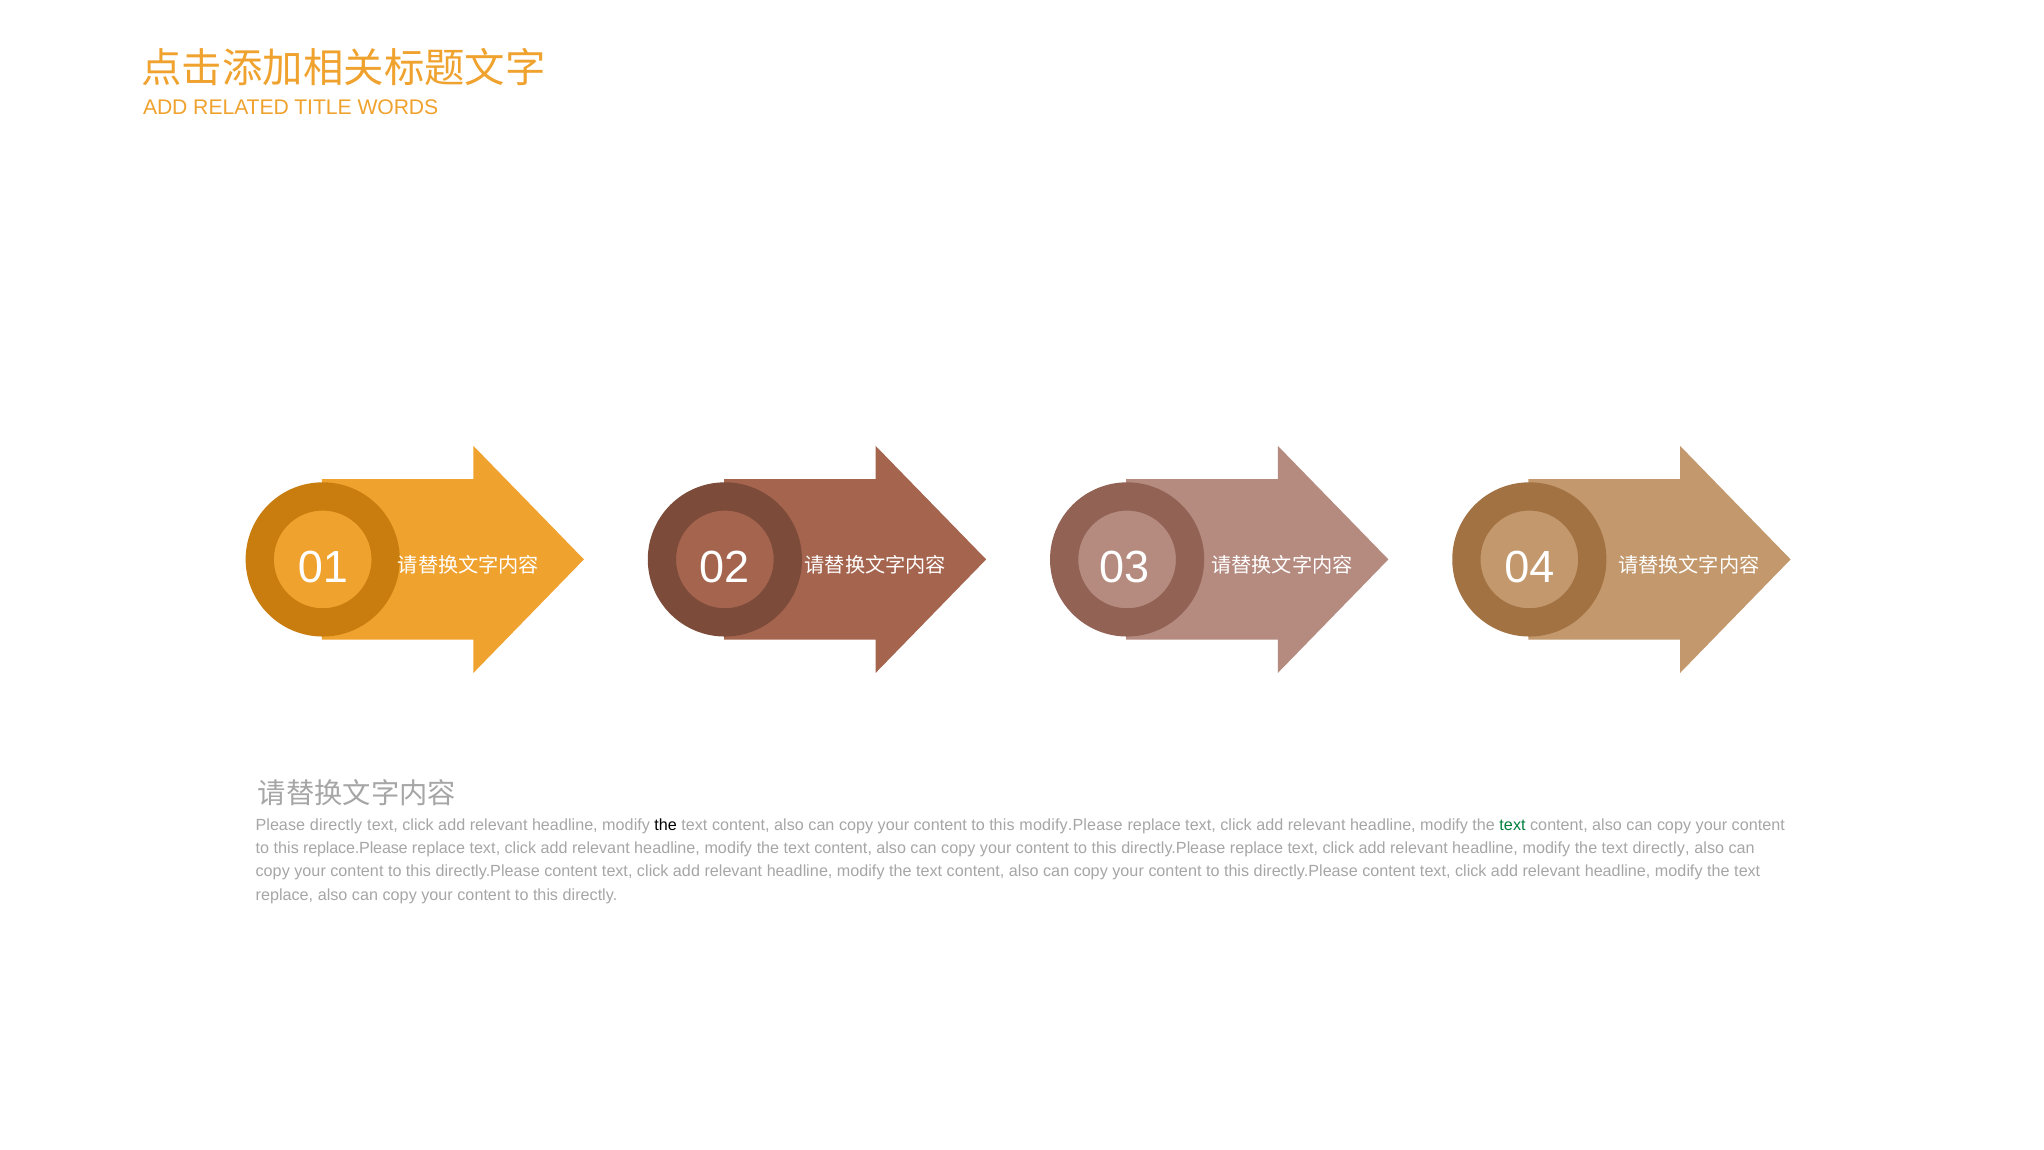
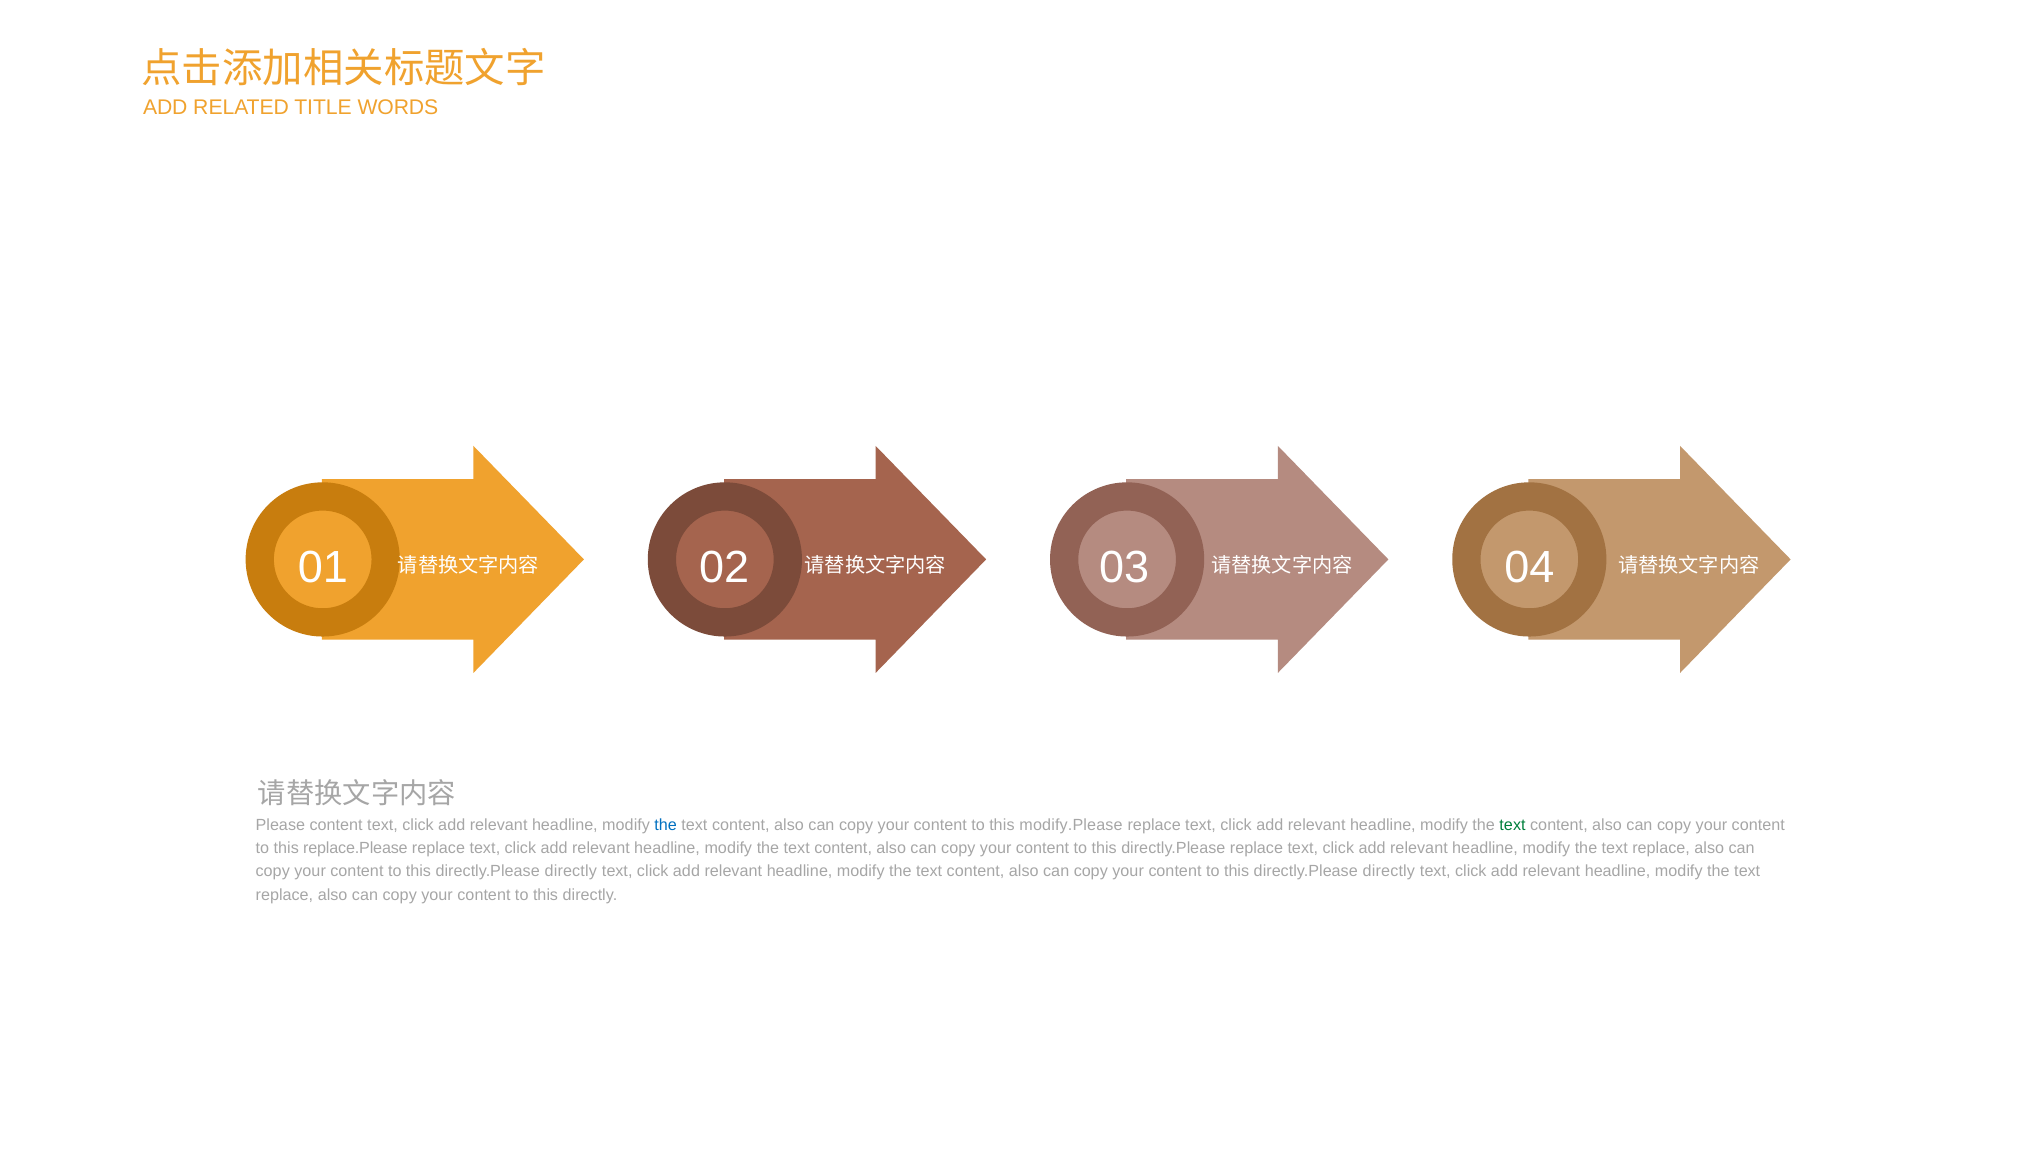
Please directly: directly -> content
the at (666, 825) colour: black -> blue
directly at (1661, 848): directly -> replace
content at (571, 871): content -> directly
content at (1389, 871): content -> directly
